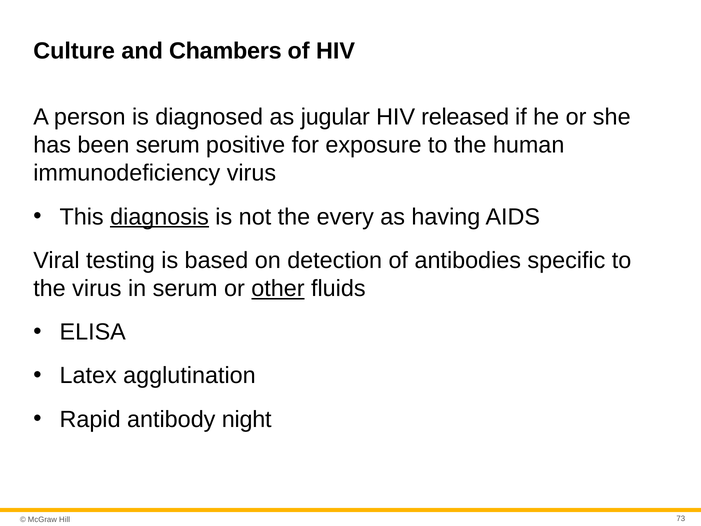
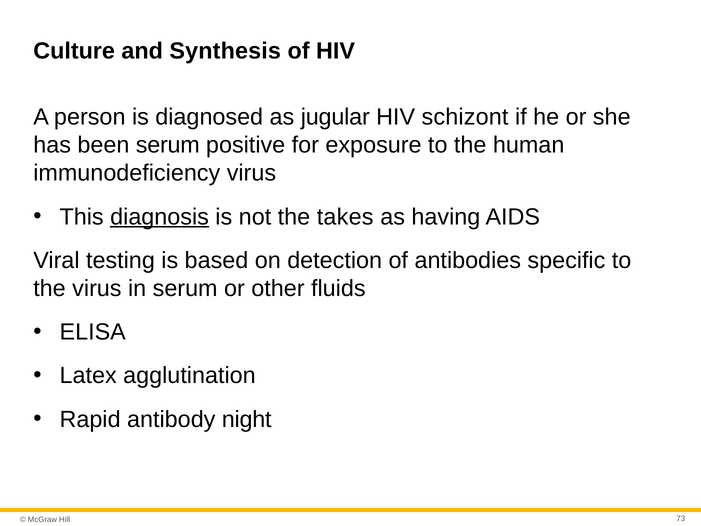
Chambers: Chambers -> Synthesis
released: released -> schizont
every: every -> takes
other underline: present -> none
